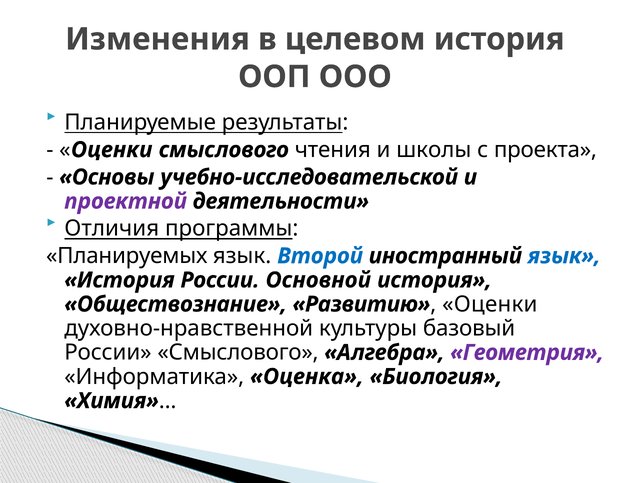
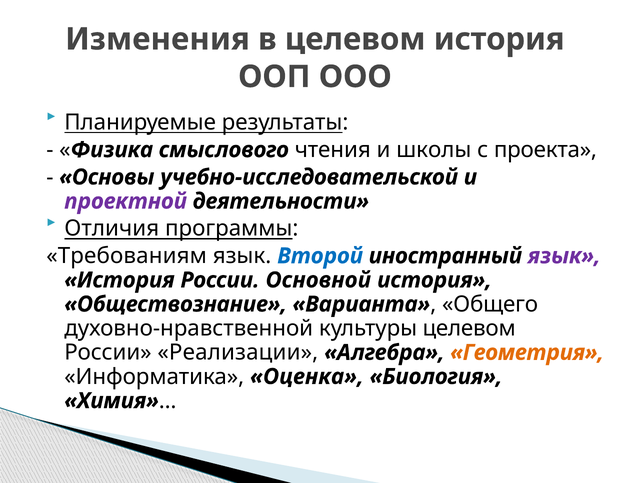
Оценки at (112, 150): Оценки -> Физика
Планируемых: Планируемых -> Требованиям
язык at (564, 256) colour: blue -> purple
Развитию: Развитию -> Варианта
Оценки at (490, 304): Оценки -> Общего
культуры базовый: базовый -> целевом
России Смыслового: Смыслового -> Реализации
Геометрия colour: purple -> orange
